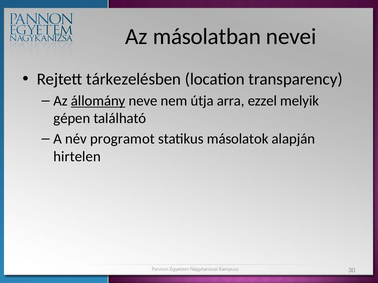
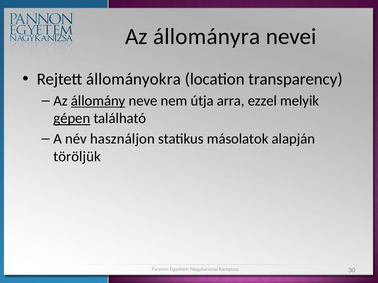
másolatban: másolatban -> állományra
tárkezelésben: tárkezelésben -> állományokra
gépen underline: none -> present
programot: programot -> használjon
hirtelen: hirtelen -> töröljük
